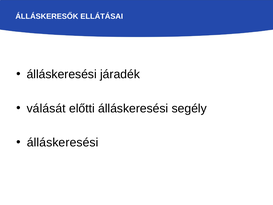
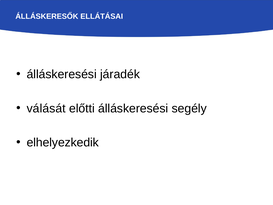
álláskeresési at (63, 142): álláskeresési -> elhelyezkedik
